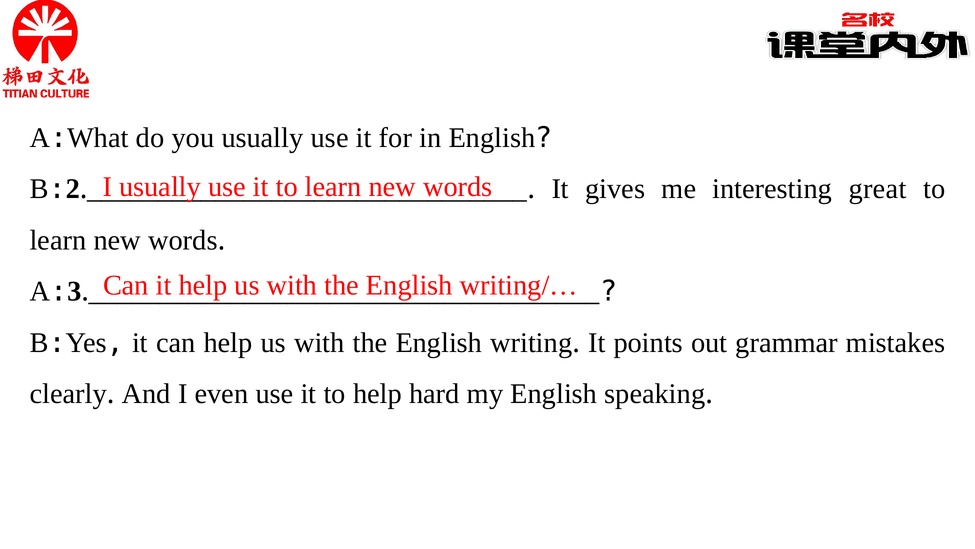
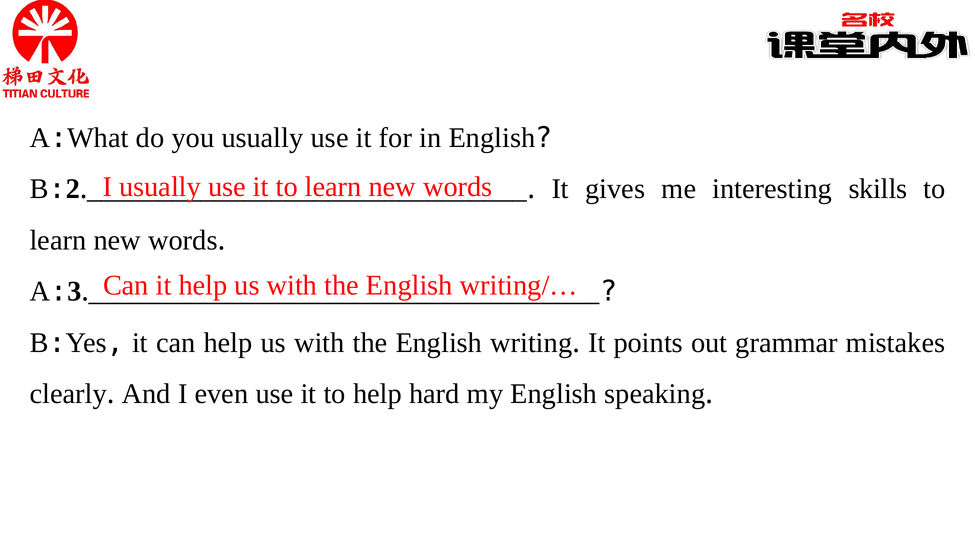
great: great -> skills
